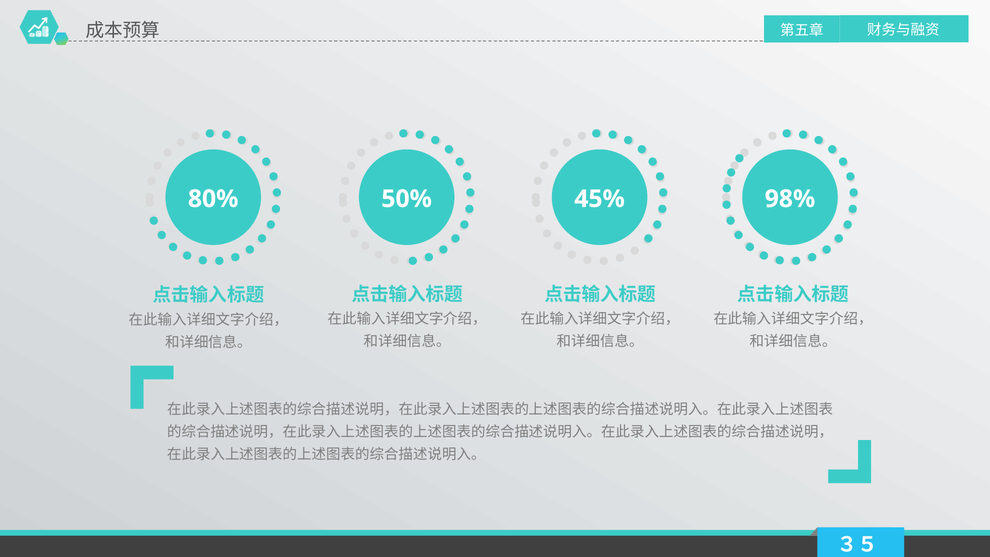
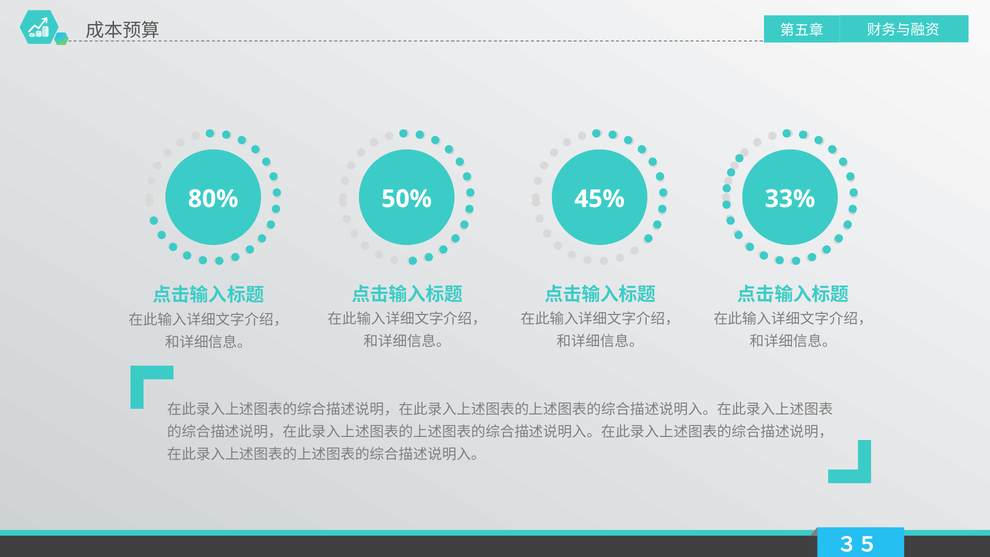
98%: 98% -> 33%
